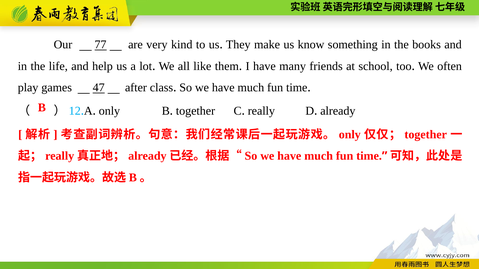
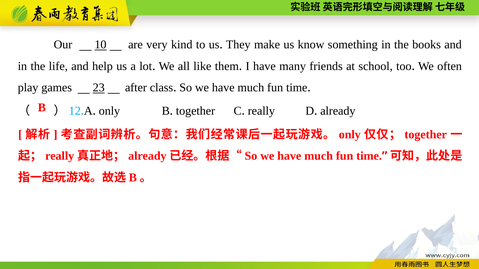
77: 77 -> 10
47: 47 -> 23
